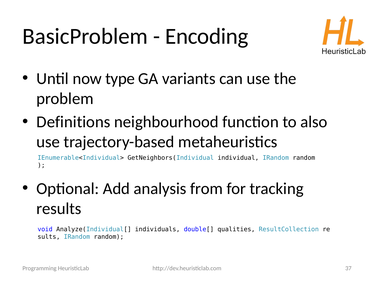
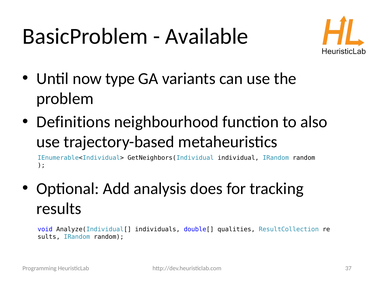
Encoding: Encoding -> Available
from: from -> does
